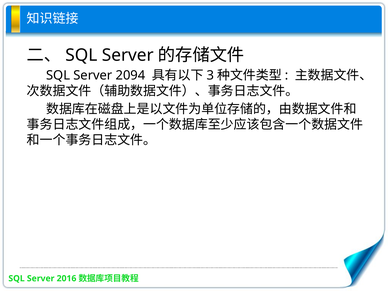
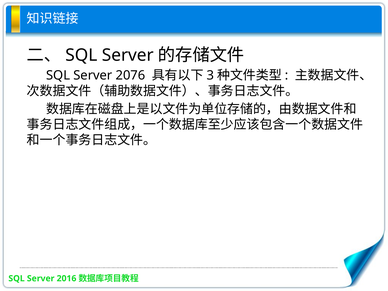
2094: 2094 -> 2076
